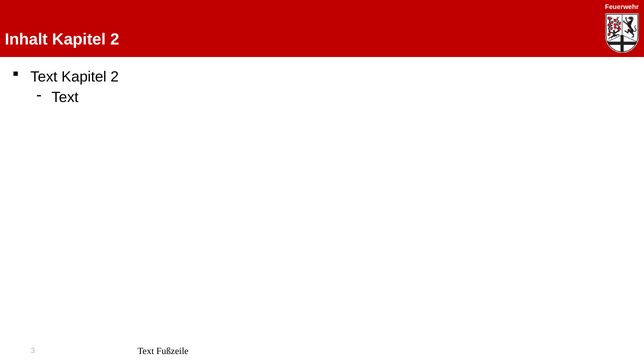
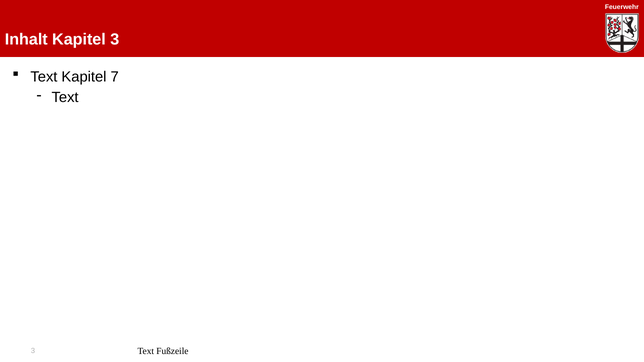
Inhalt Kapitel 2: 2 -> 3
Text Kapitel 2: 2 -> 7
